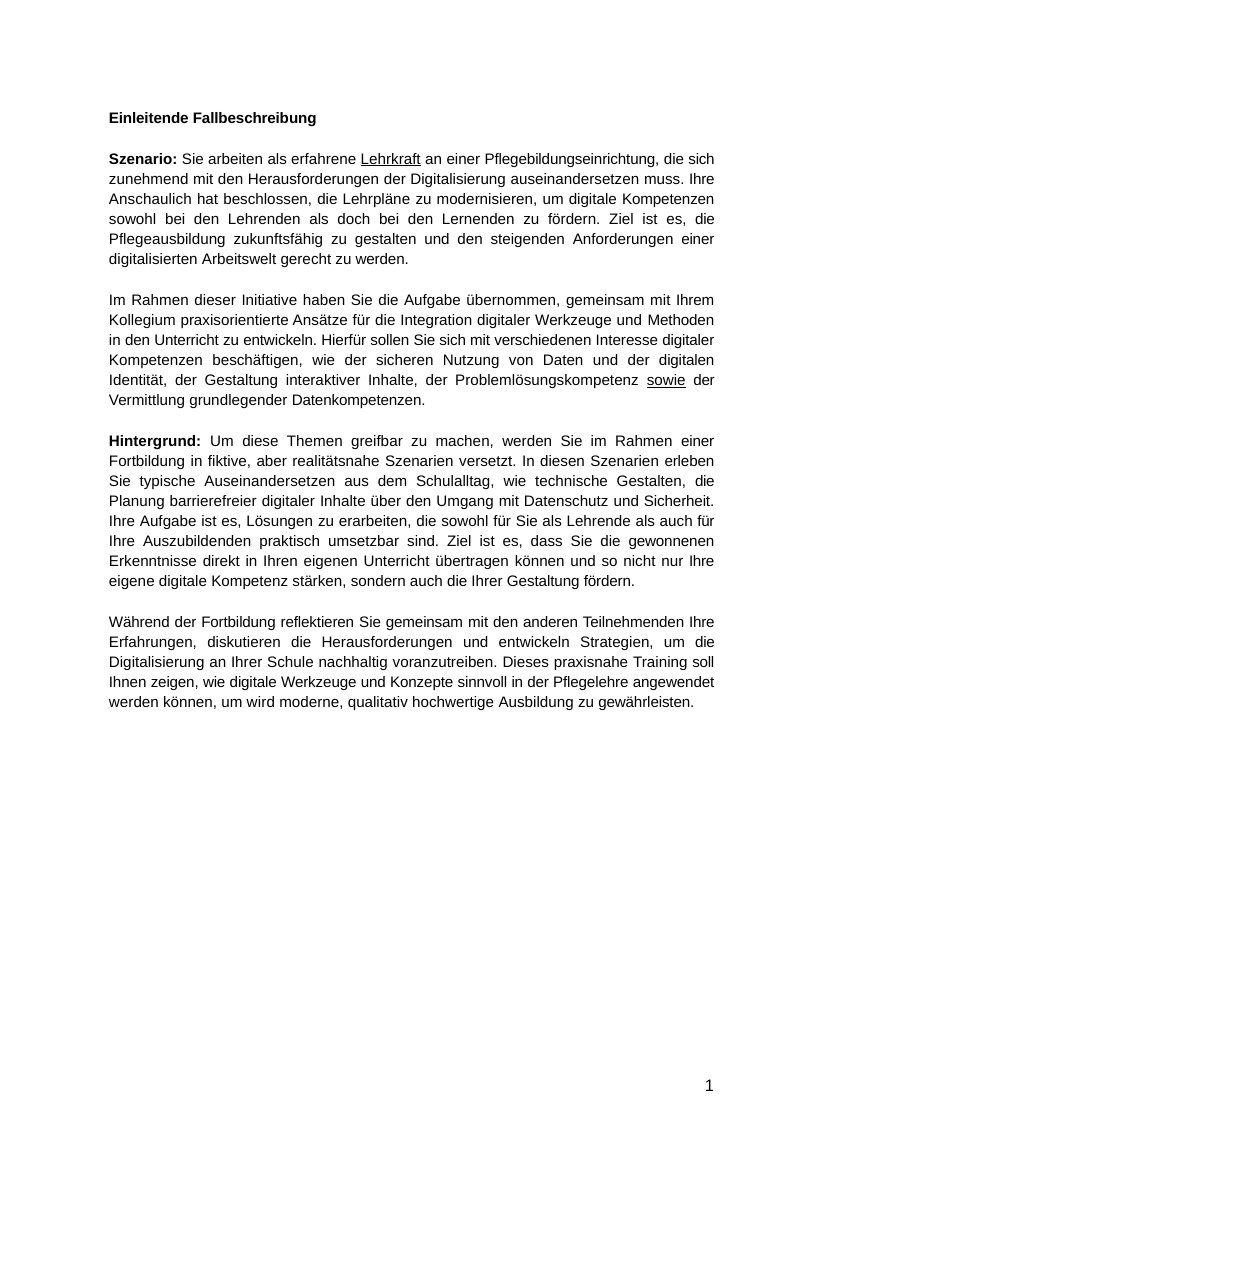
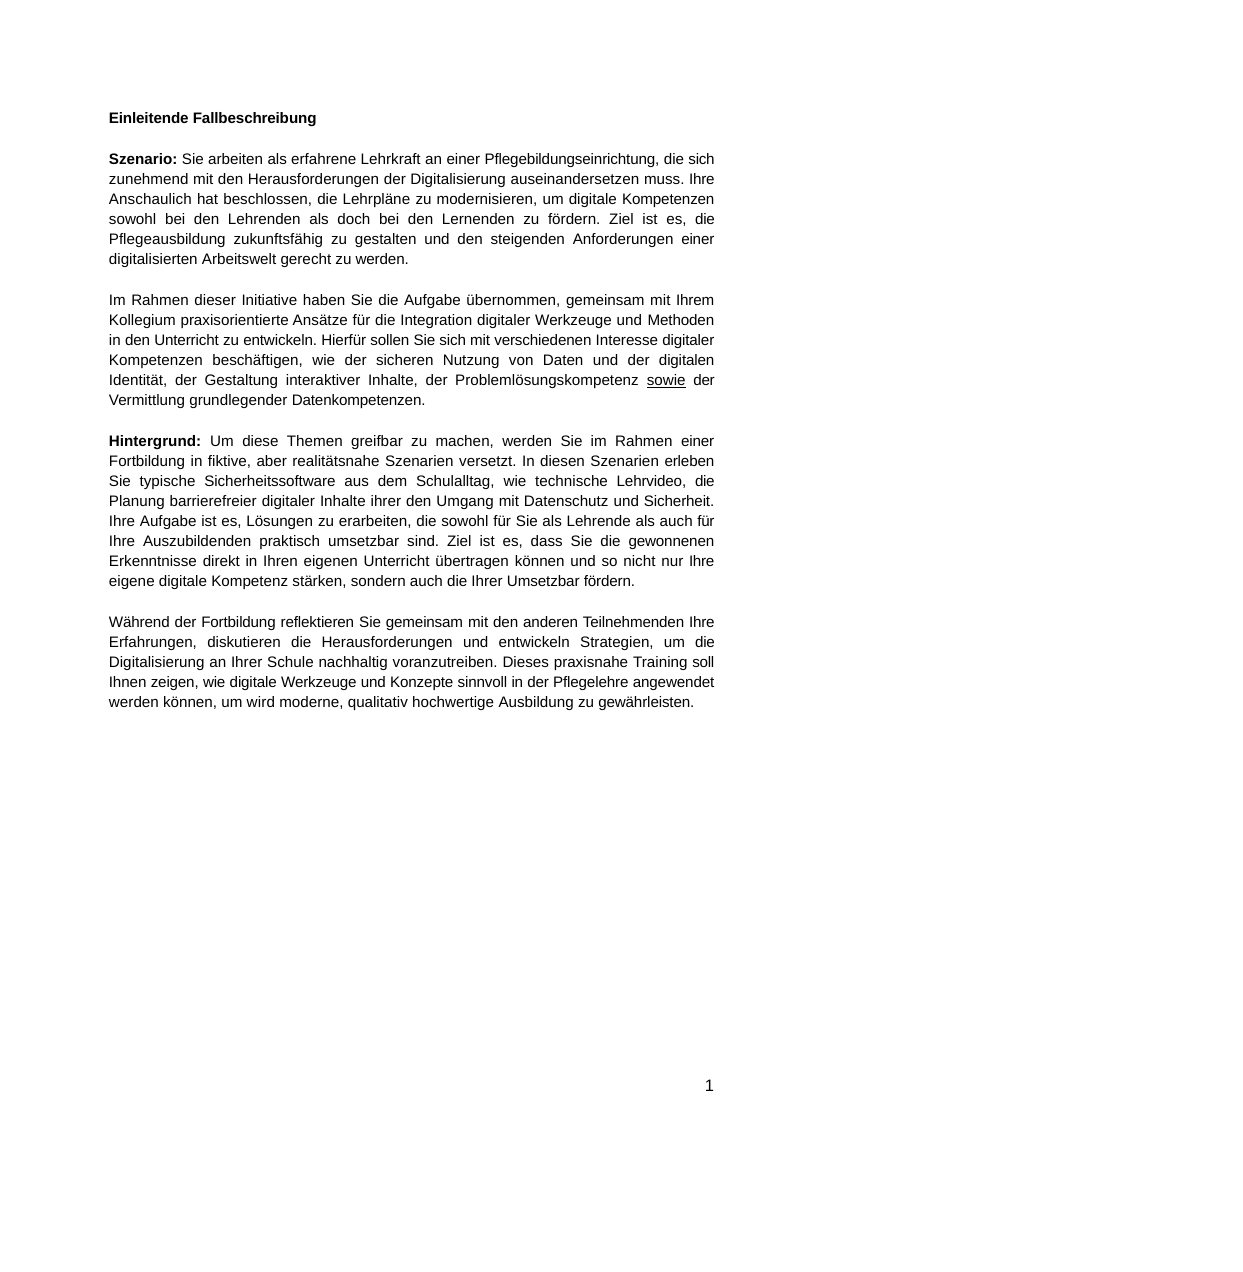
Lehrkraft underline: present -> none
typische Auseinandersetzen: Auseinandersetzen -> Sicherheitssoftware
technische Gestalten: Gestalten -> Lehrvideo
Inhalte über: über -> ihrer
Ihrer Gestaltung: Gestaltung -> Umsetzbar
